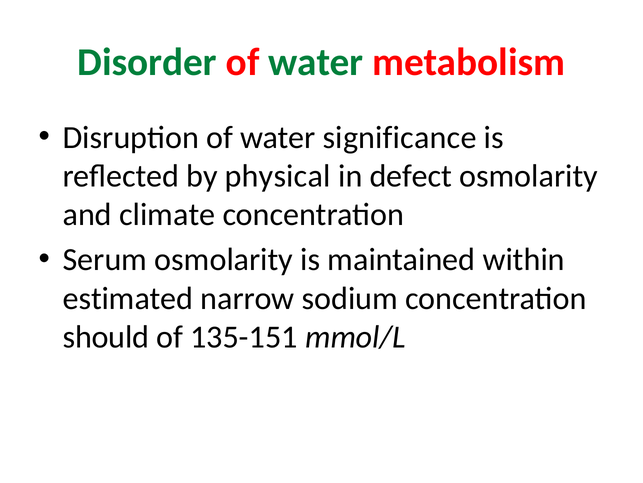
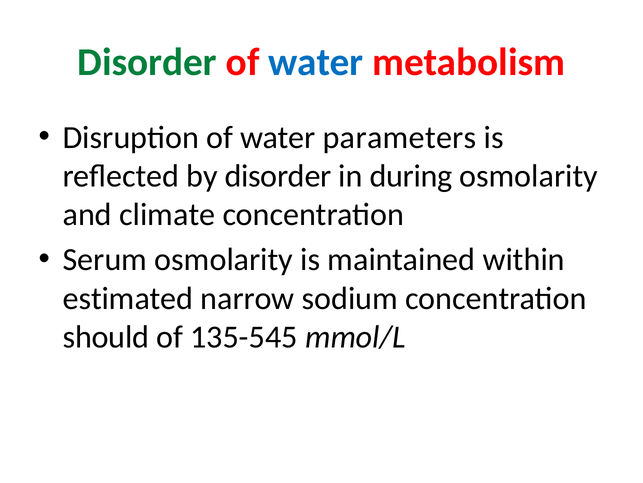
water at (316, 62) colour: green -> blue
significance: significance -> parameters
by physical: physical -> disorder
defect: defect -> during
135-151: 135-151 -> 135-545
